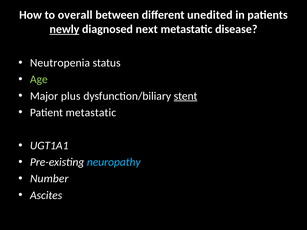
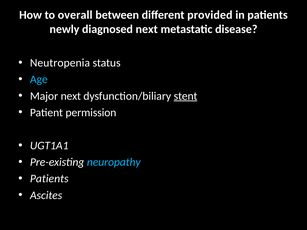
unedited: unedited -> provided
newly underline: present -> none
Age colour: light green -> light blue
Major plus: plus -> next
Patient metastatic: metastatic -> permission
Number at (49, 179): Number -> Patients
